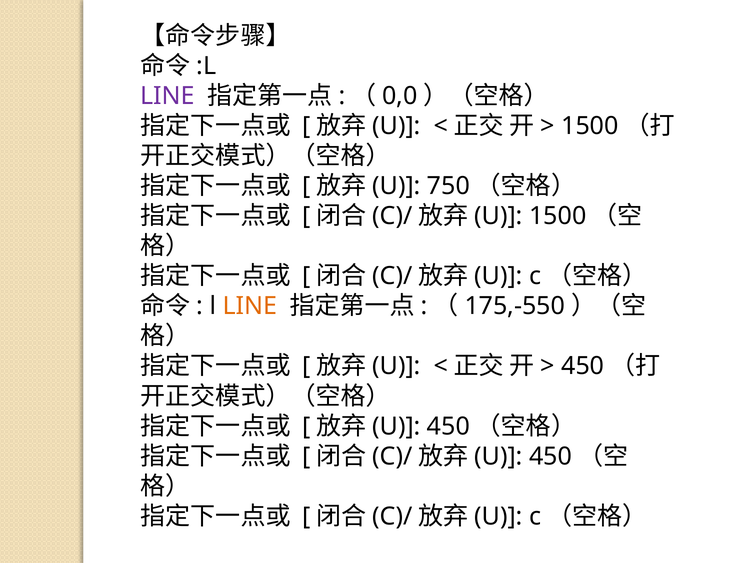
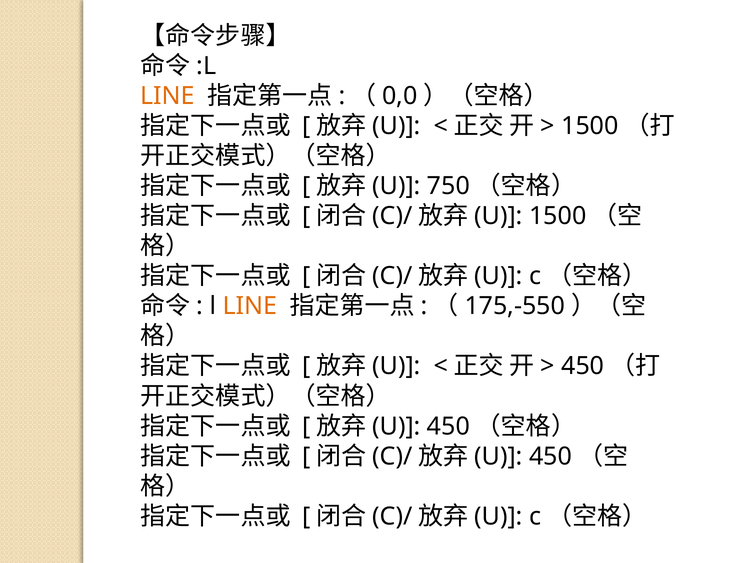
LINE at (168, 96) colour: purple -> orange
